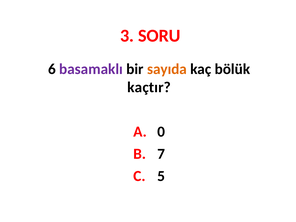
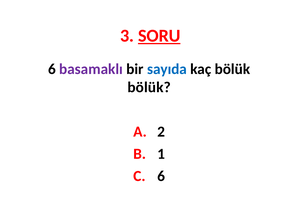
SORU underline: none -> present
sayıda colour: orange -> blue
kaçtır at (149, 87): kaçtır -> bölük
0: 0 -> 2
7: 7 -> 1
5 at (161, 176): 5 -> 6
